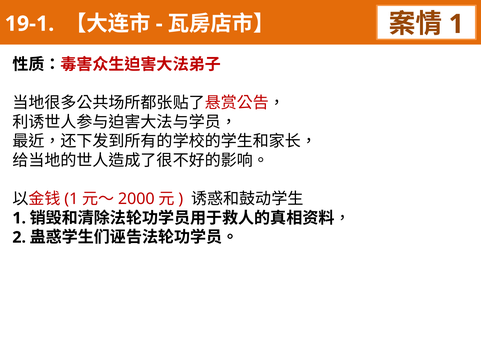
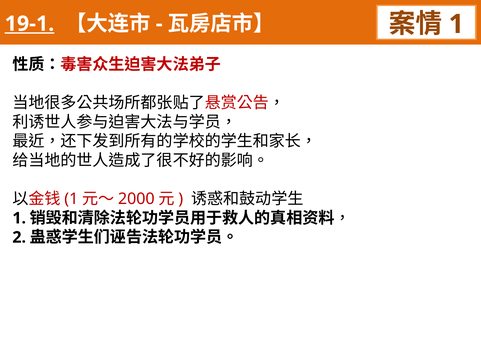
19-1 underline: none -> present
